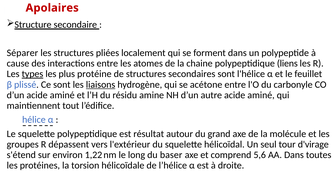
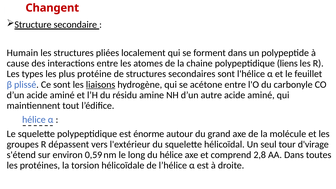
Apolaires: Apolaires -> Changent
Séparer: Séparer -> Humain
types underline: present -> none
résultat: résultat -> énorme
1,22: 1,22 -> 0,59
du baser: baser -> hélice
5,6: 5,6 -> 2,8
